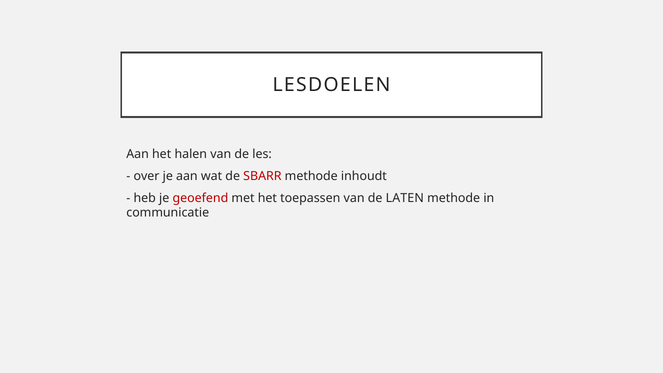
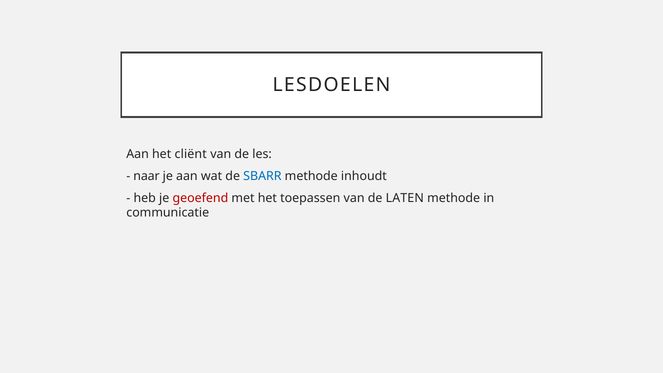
halen: halen -> cliënt
over: over -> naar
SBARR colour: red -> blue
